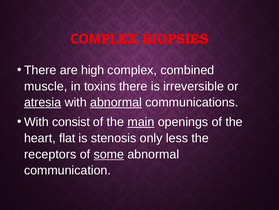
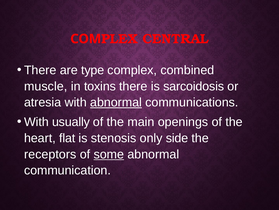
BIOPSIES: BIOPSIES -> CENTRAL
high: high -> type
irreversible: irreversible -> sarcoidosis
atresia underline: present -> none
consist: consist -> usually
main underline: present -> none
less: less -> side
